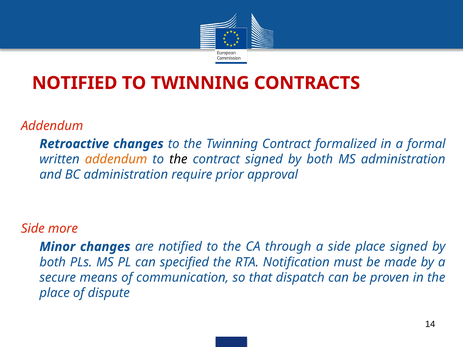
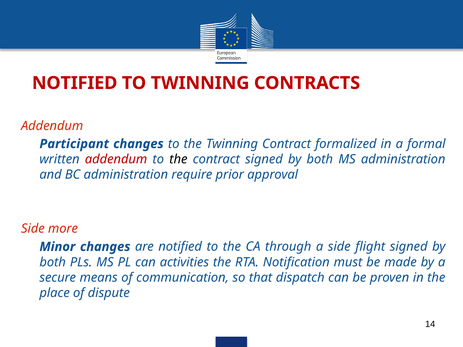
Retroactive: Retroactive -> Participant
addendum at (116, 159) colour: orange -> red
side place: place -> flight
specified: specified -> activities
